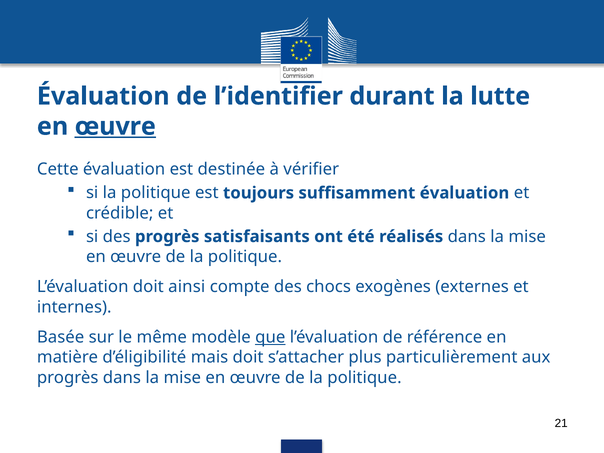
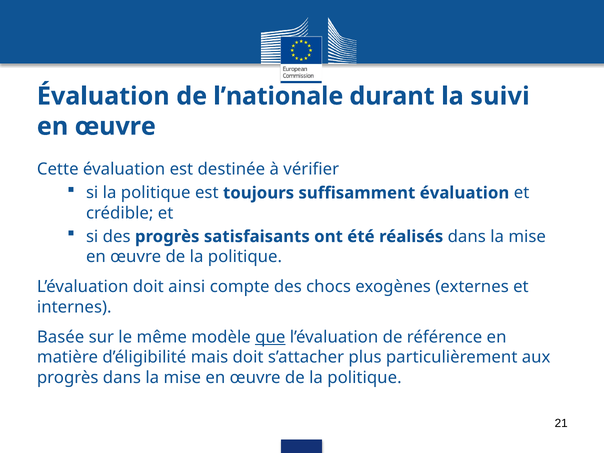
l’identifier: l’identifier -> l’nationale
lutte: lutte -> suivi
œuvre at (115, 126) underline: present -> none
